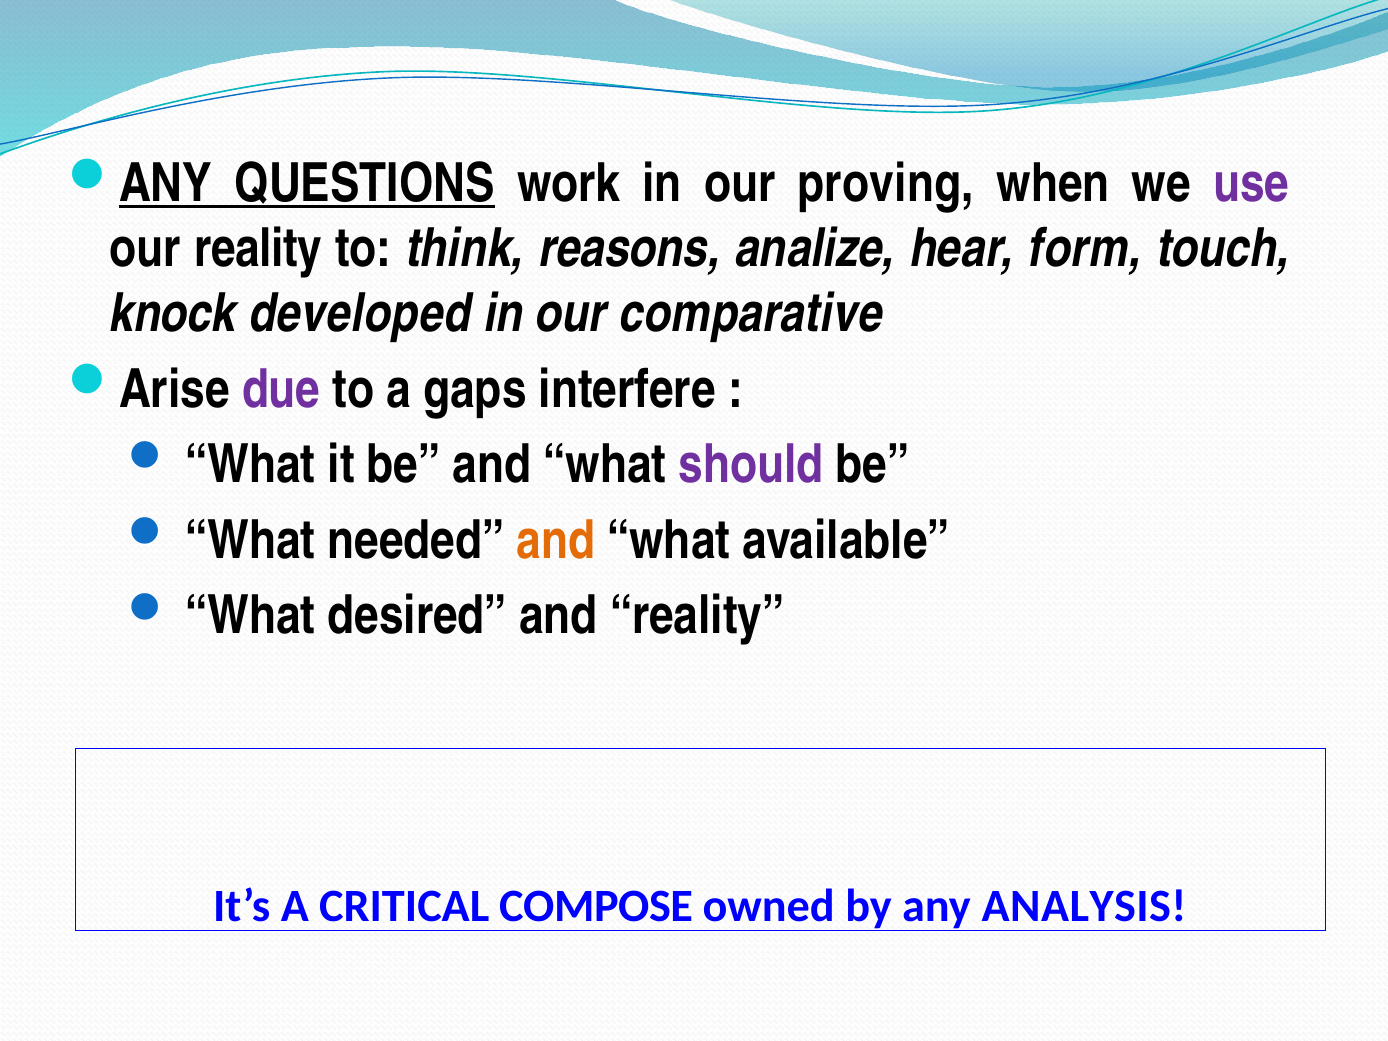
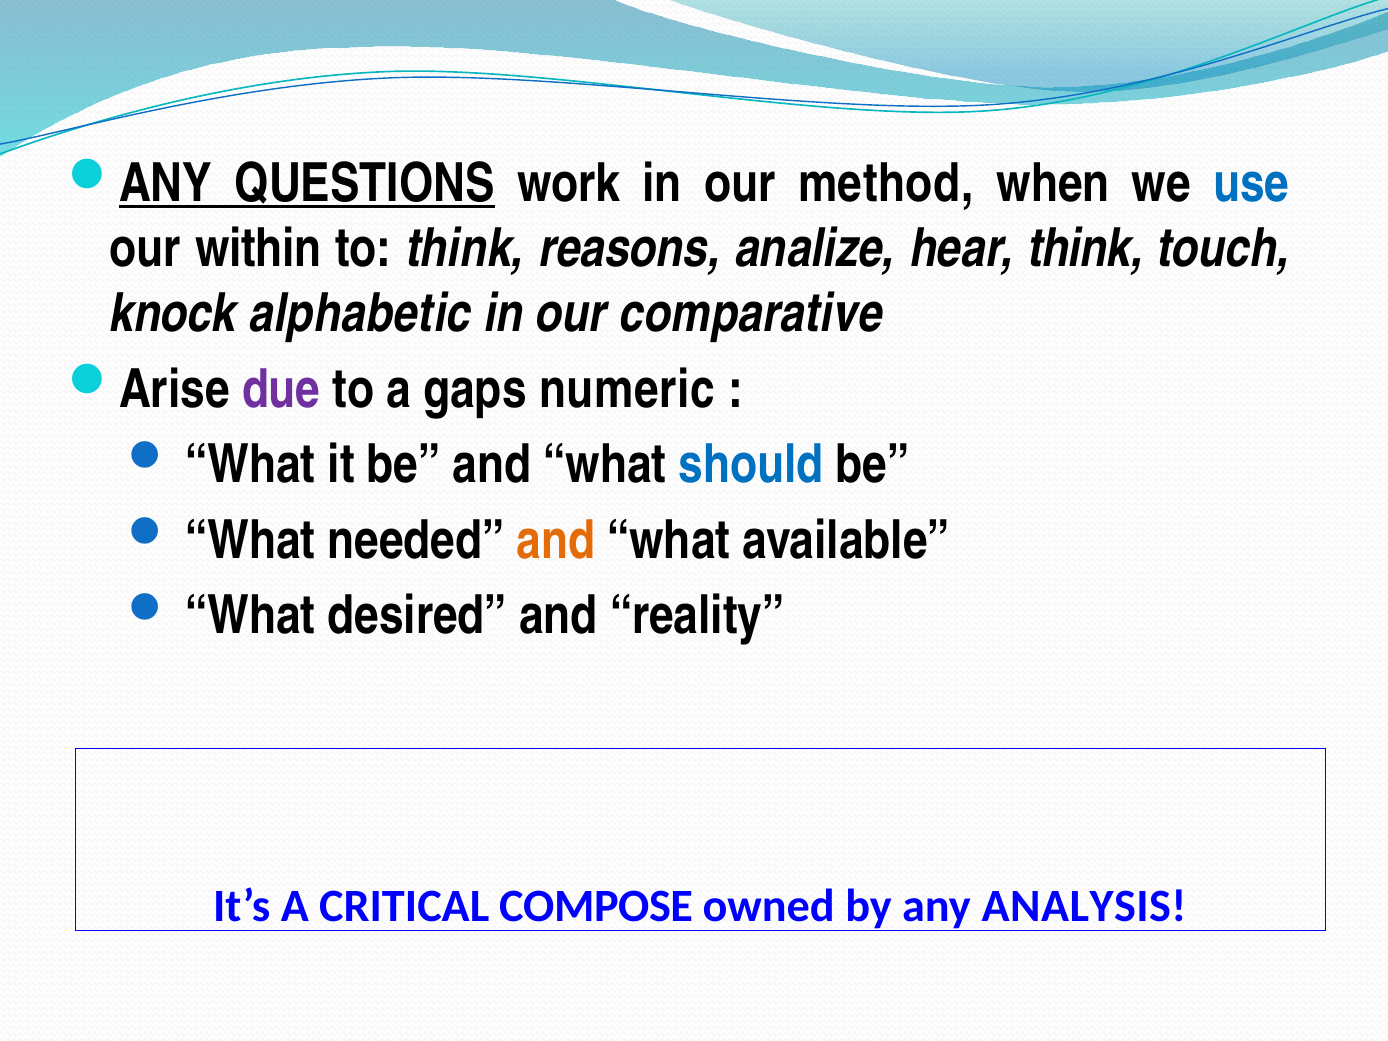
proving: proving -> method
use colour: purple -> blue
our reality: reality -> within
hear form: form -> think
developed: developed -> alphabetic
interfere: interfere -> numeric
should colour: purple -> blue
